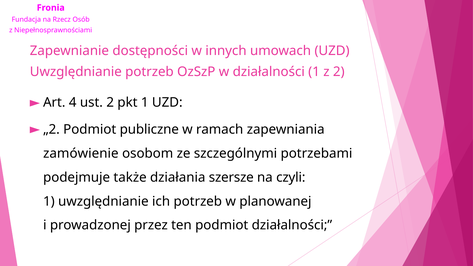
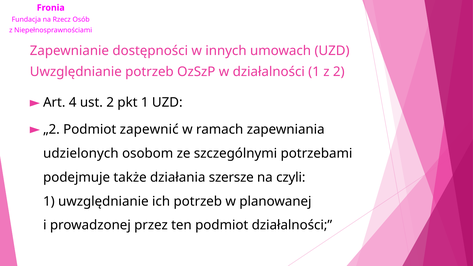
publiczne: publiczne -> zapewnić
zamówienie: zamówienie -> udzielonych
